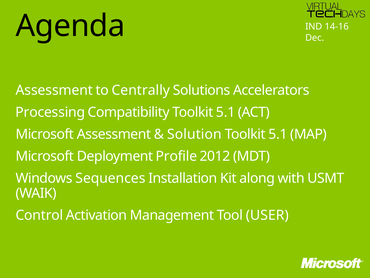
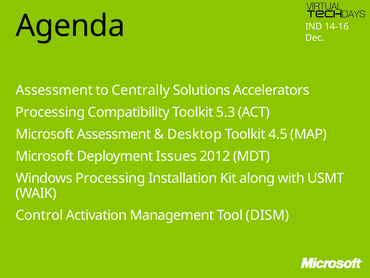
Compatibility Toolkit 5.1: 5.1 -> 5.3
Solution: Solution -> Desktop
5.1 at (278, 134): 5.1 -> 4.5
Profile: Profile -> Issues
Windows Sequences: Sequences -> Processing
USER: USER -> DISM
